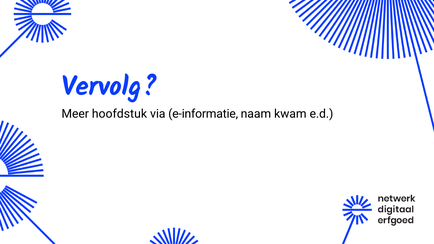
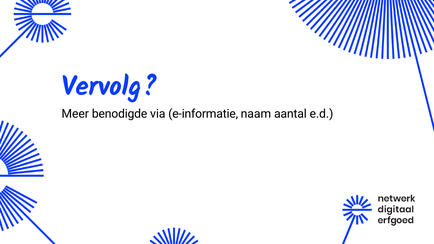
hoofdstuk: hoofdstuk -> benodigde
kwam: kwam -> aantal
